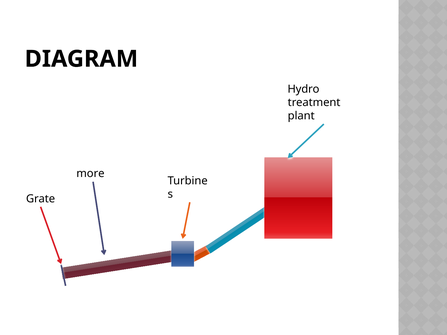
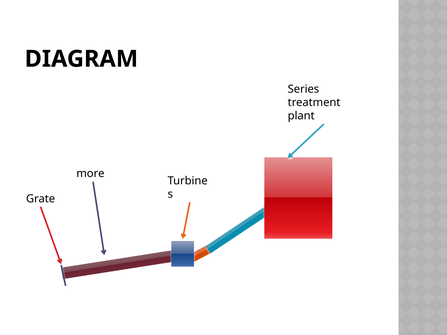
Hydro: Hydro -> Series
